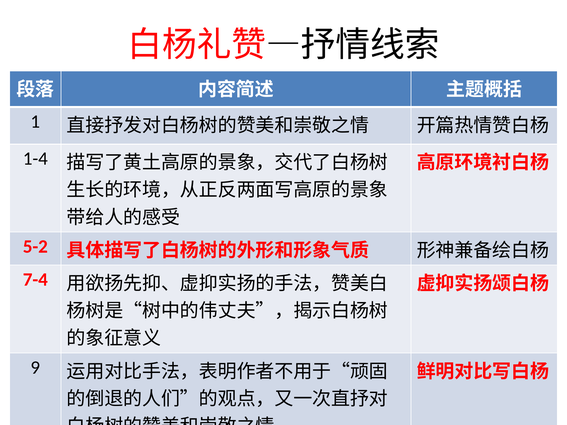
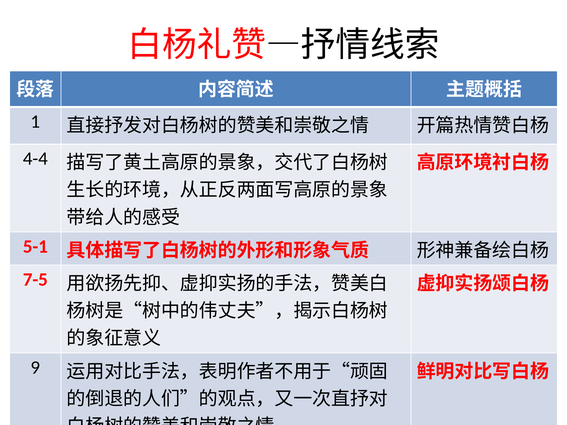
1-4: 1-4 -> 4-4
5-2: 5-2 -> 5-1
7-4: 7-4 -> 7-5
